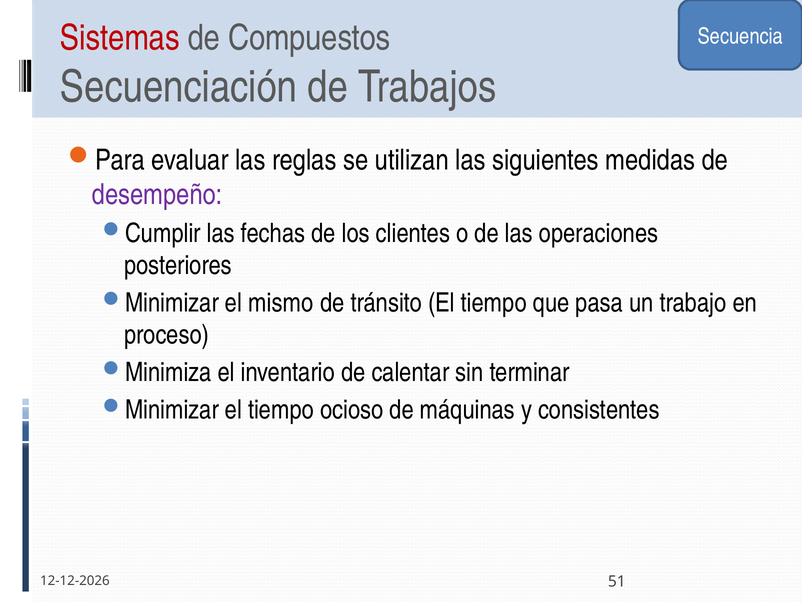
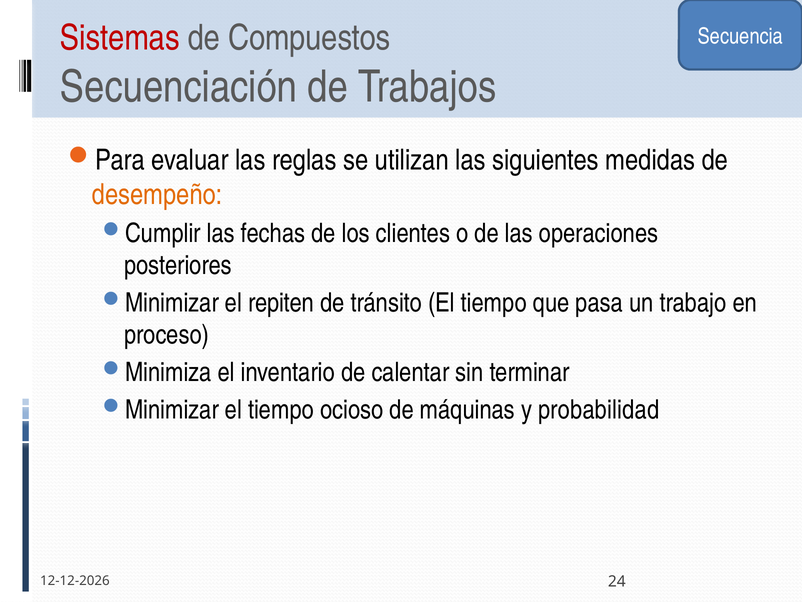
desempeño colour: purple -> orange
mismo: mismo -> repiten
consistentes: consistentes -> probabilidad
51: 51 -> 24
